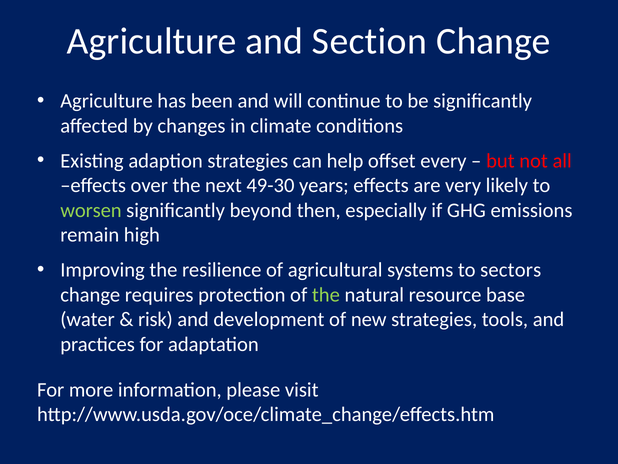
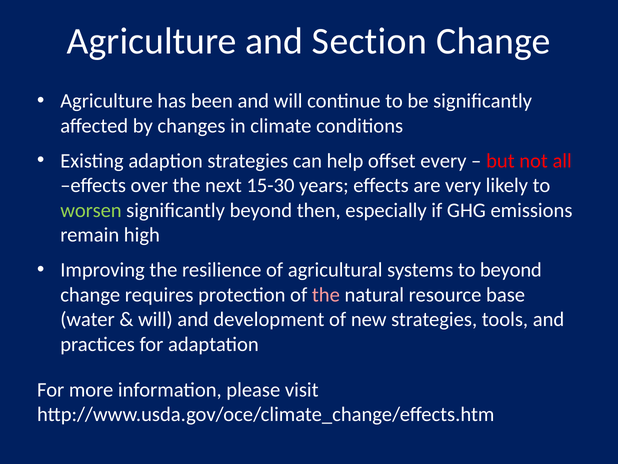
49-30: 49-30 -> 15-30
to sectors: sectors -> beyond
the at (326, 295) colour: light green -> pink
risk at (155, 319): risk -> will
